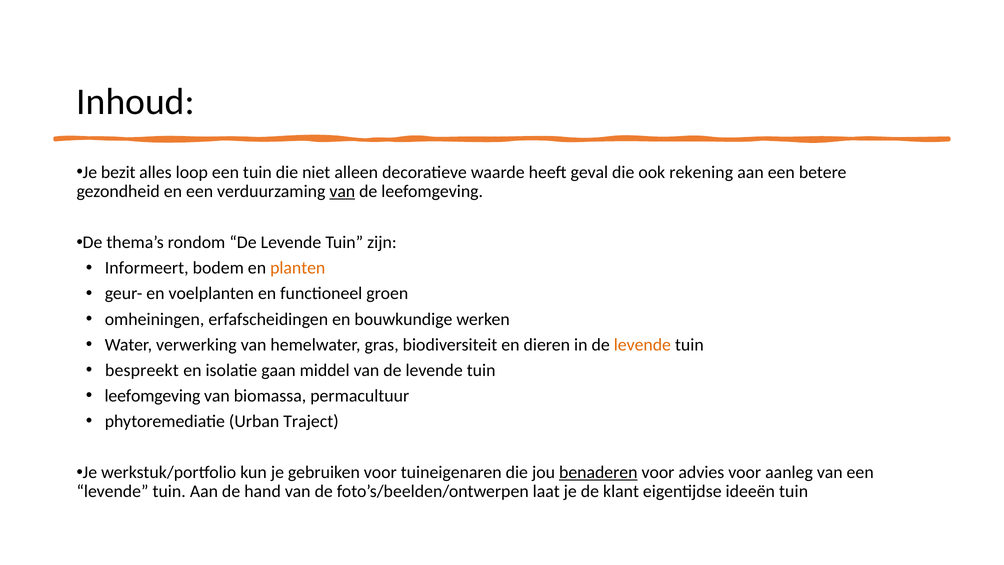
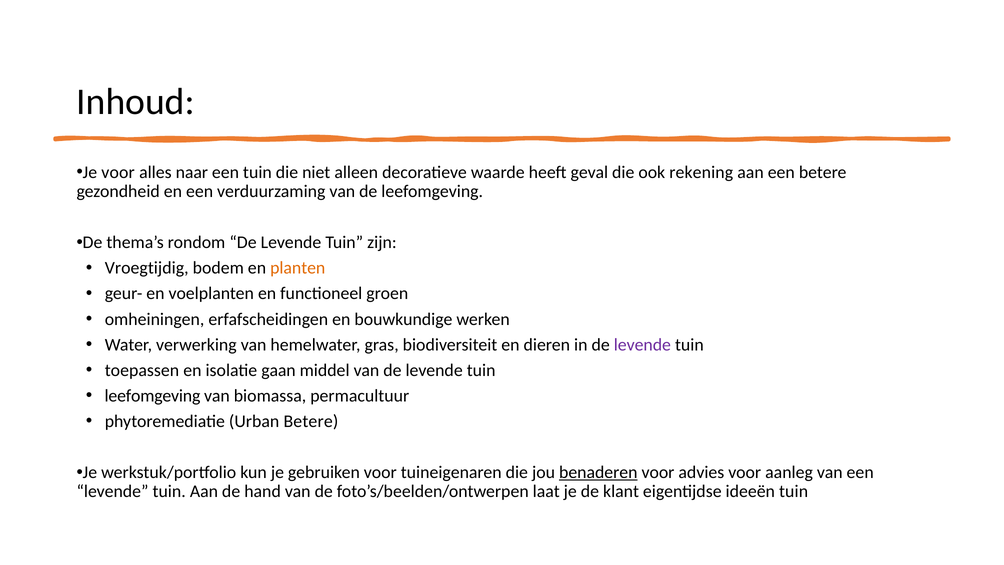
Je bezit: bezit -> voor
loop: loop -> naar
van at (342, 191) underline: present -> none
Informeert: Informeert -> Vroegtijdig
levende at (642, 345) colour: orange -> purple
bespreekt: bespreekt -> toepassen
Urban Traject: Traject -> Betere
